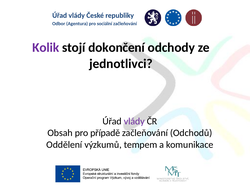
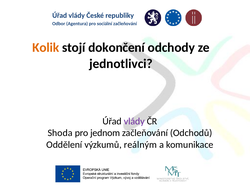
Kolik colour: purple -> orange
Obsah: Obsah -> Shoda
případě: případě -> jednom
tempem: tempem -> reálným
